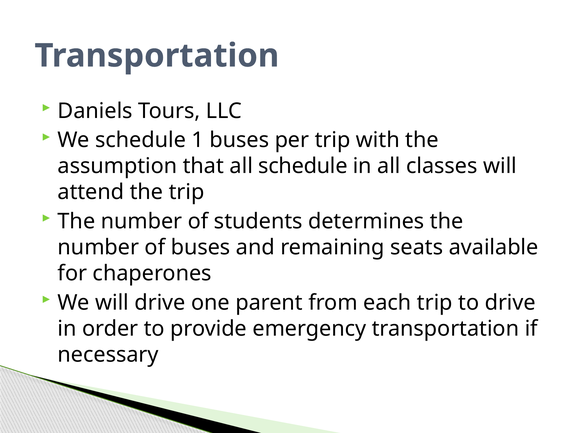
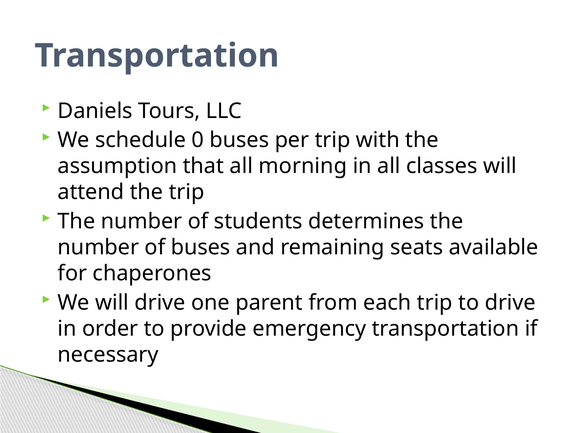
1: 1 -> 0
all schedule: schedule -> morning
